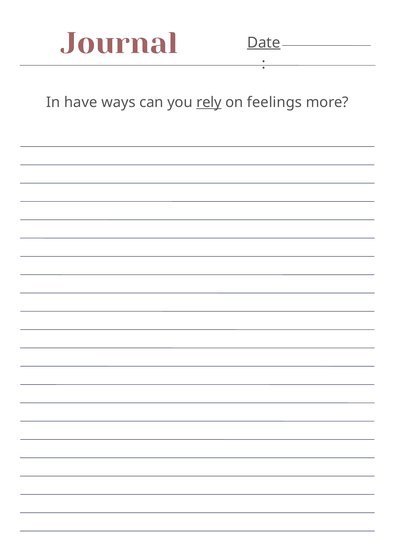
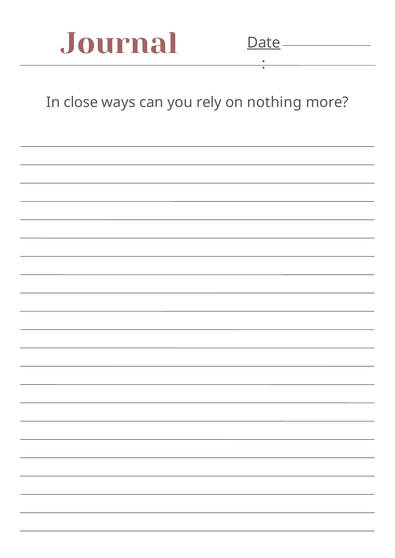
have: have -> close
rely underline: present -> none
feelings: feelings -> nothing
